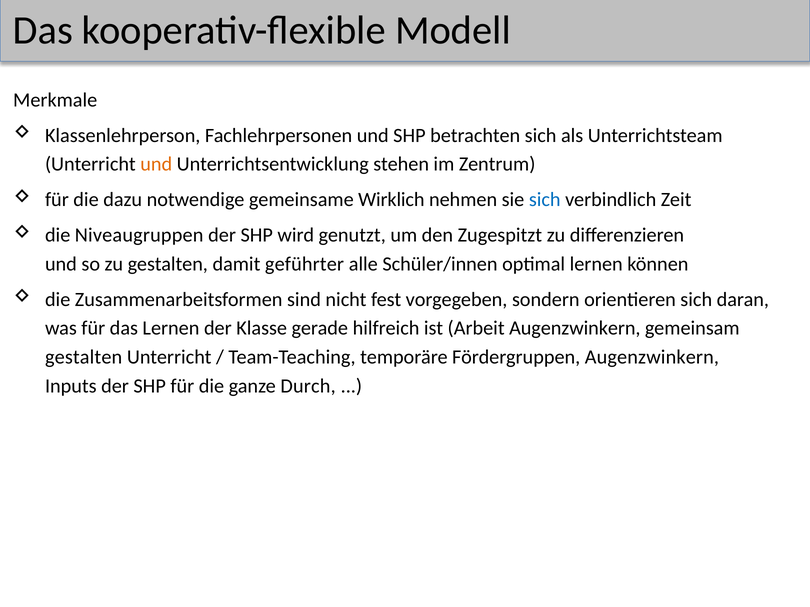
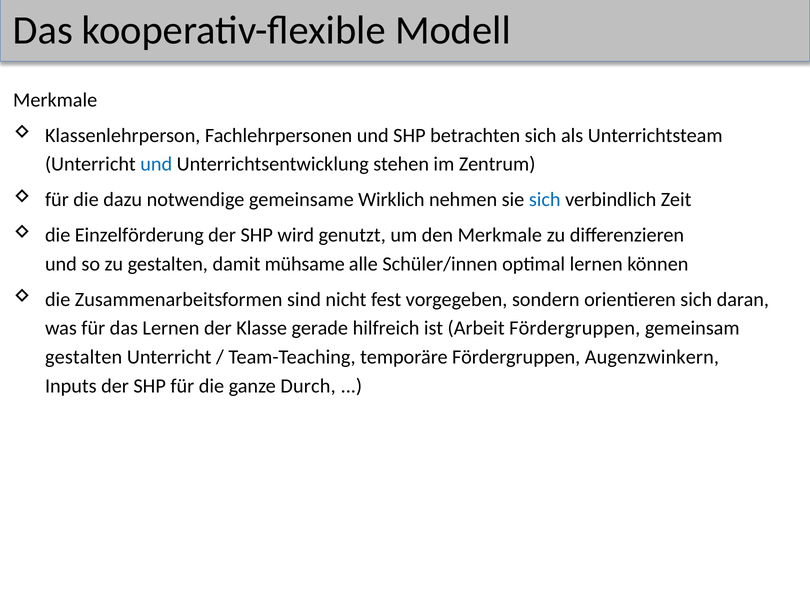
und at (156, 164) colour: orange -> blue
Niveaugruppen: Niveaugruppen -> Einzelförderung
den Zugespitzt: Zugespitzt -> Merkmale
geführter: geführter -> mühsame
Arbeit Augenzwinkern: Augenzwinkern -> Fördergruppen
